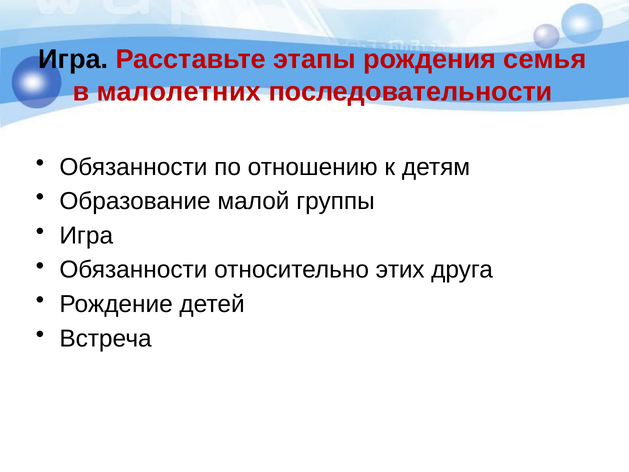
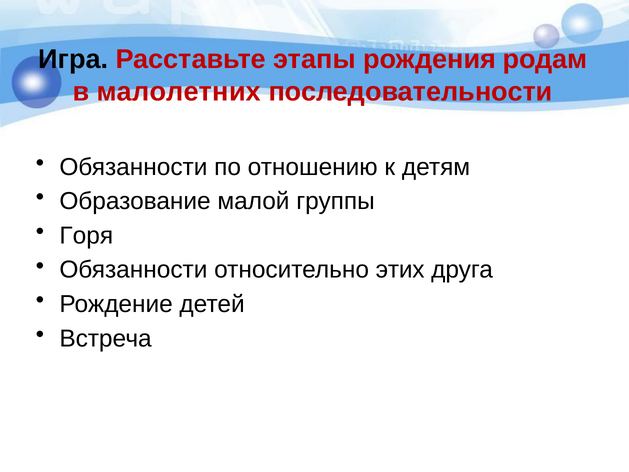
семья: семья -> родам
Игра at (86, 236): Игра -> Горя
